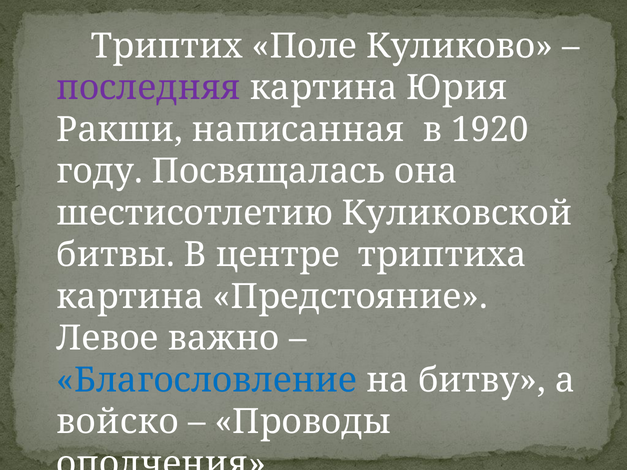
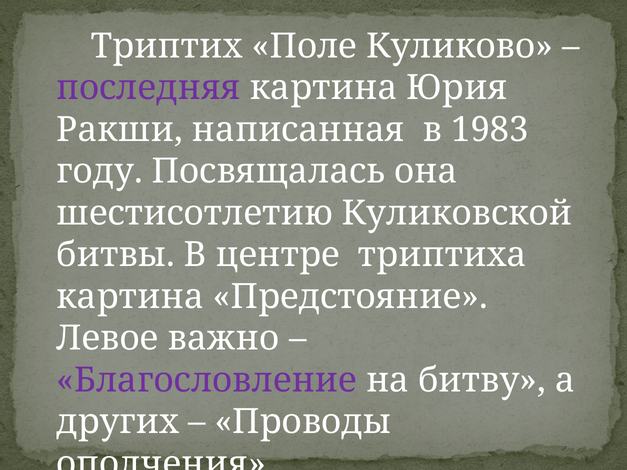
1920: 1920 -> 1983
Благословление colour: blue -> purple
войско: войско -> других
